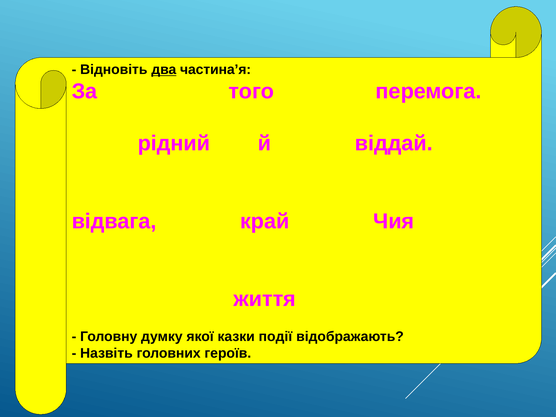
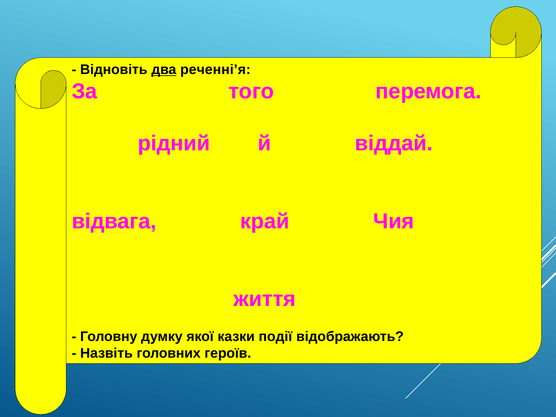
частина’я: частина’я -> реченні’я
